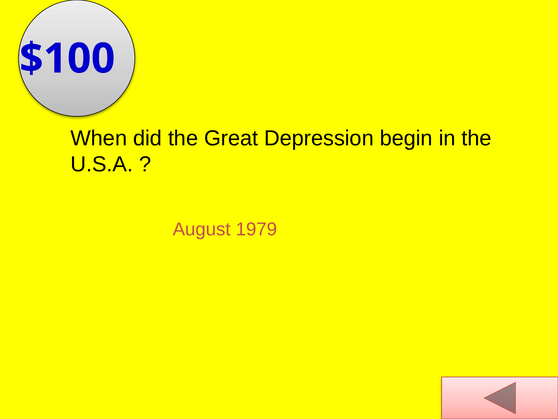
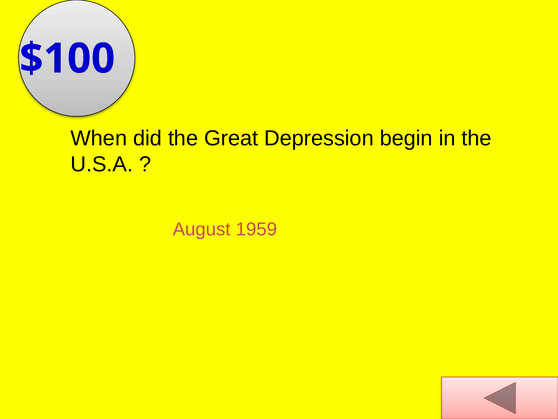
1979: 1979 -> 1959
